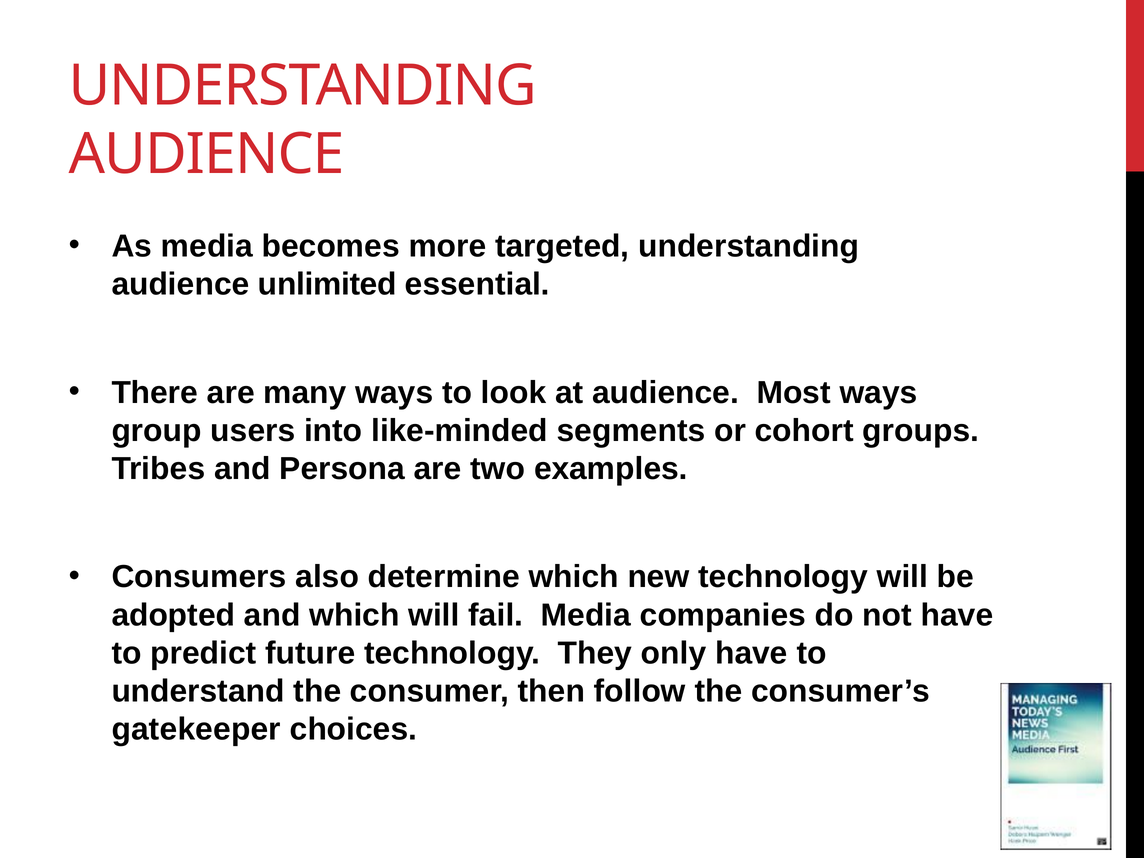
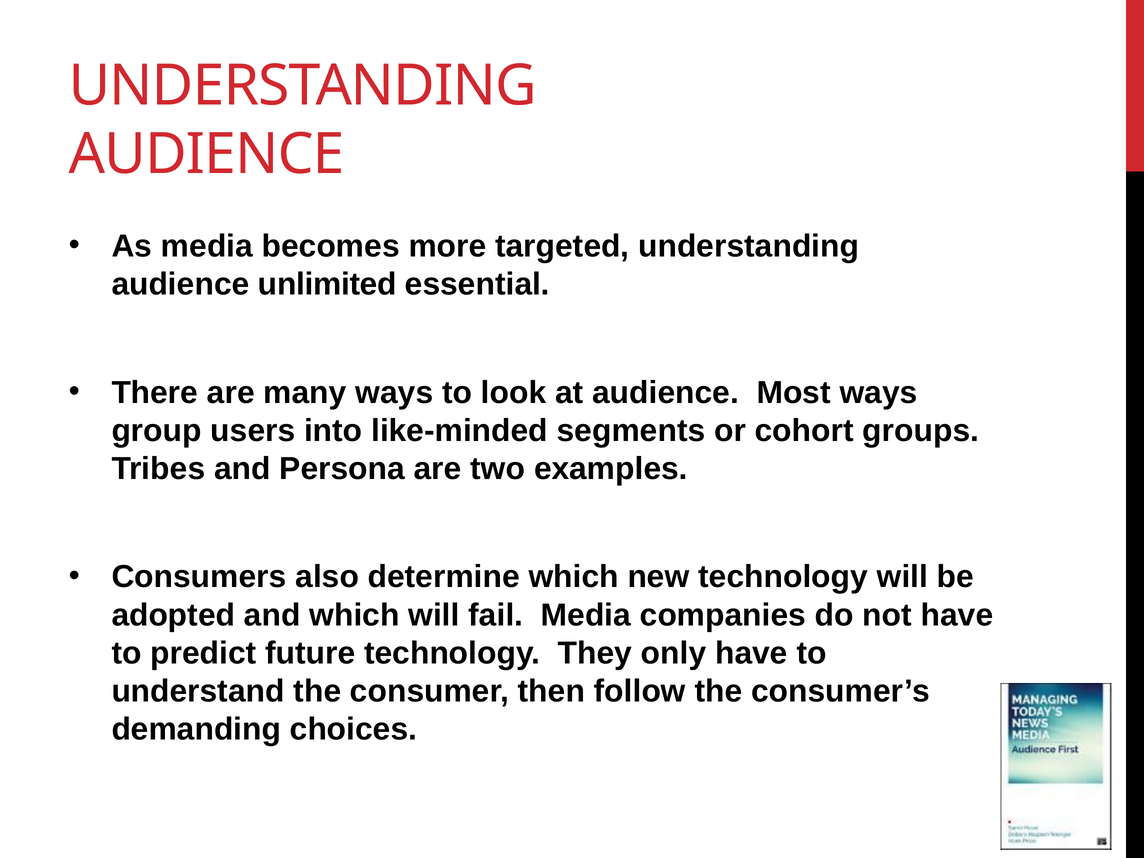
gatekeeper: gatekeeper -> demanding
